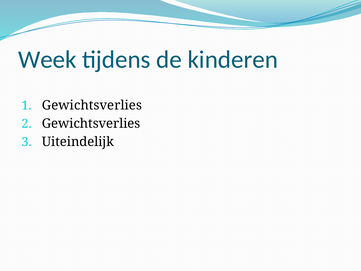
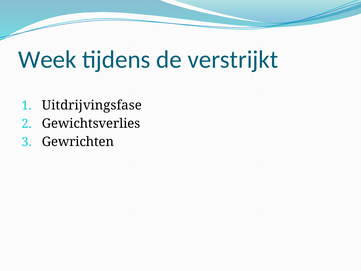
kinderen: kinderen -> verstrijkt
Gewichtsverlies at (92, 105): Gewichtsverlies -> Uitdrijvingsfase
Uiteindelijk: Uiteindelijk -> Gewrichten
